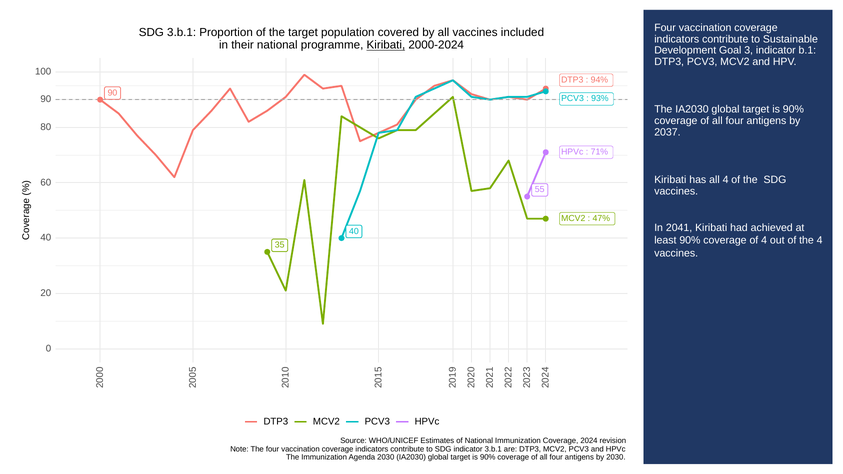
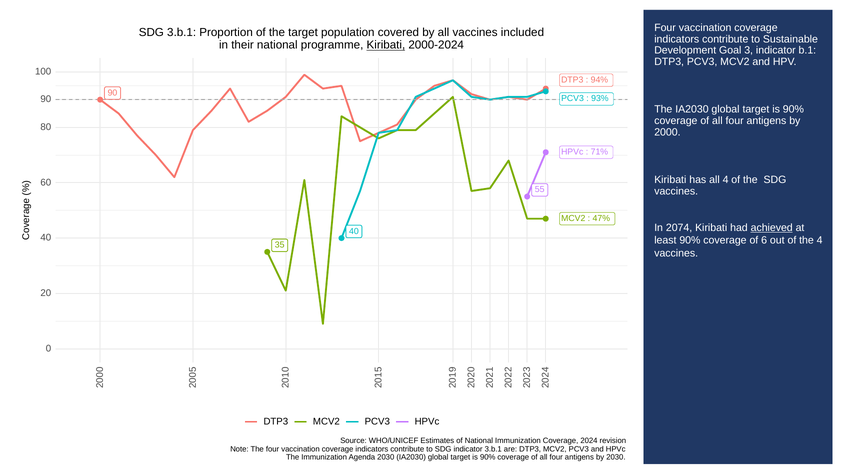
2037: 2037 -> 2000
2041: 2041 -> 2074
achieved underline: none -> present
of 4: 4 -> 6
